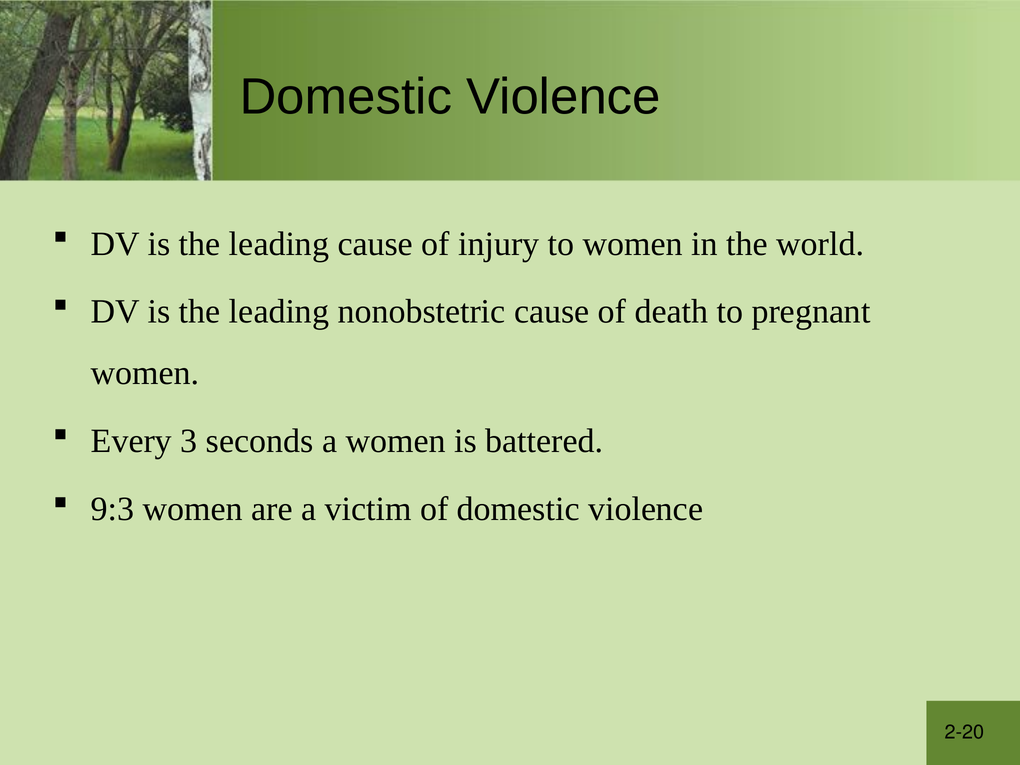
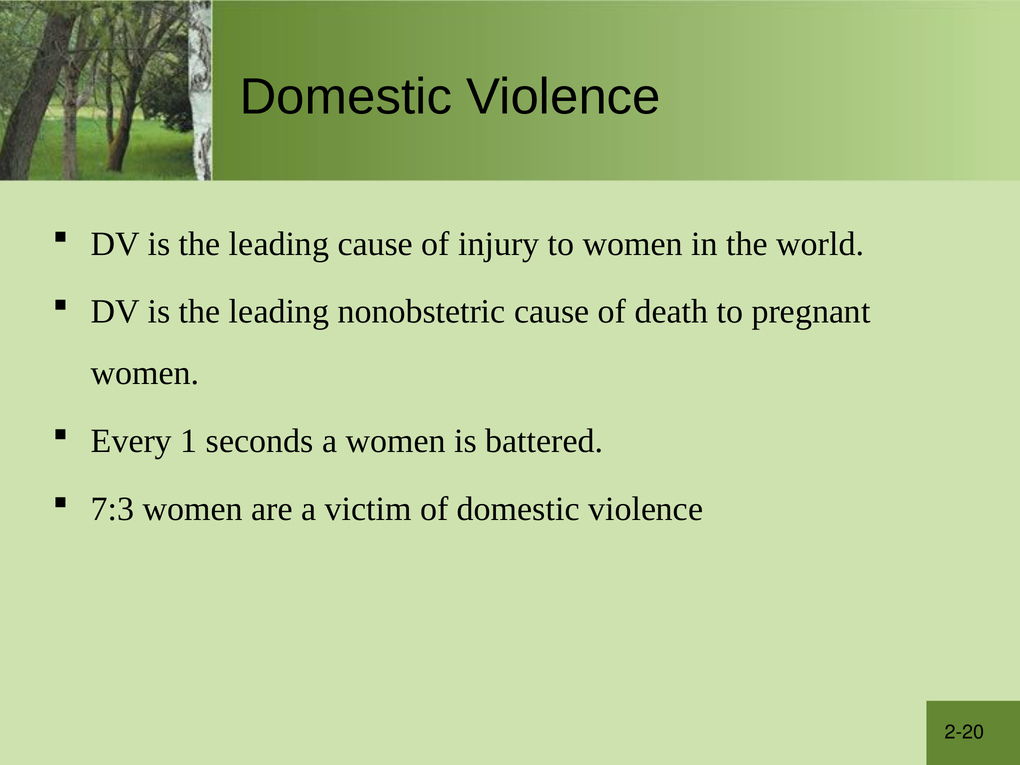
3: 3 -> 1
9:3: 9:3 -> 7:3
